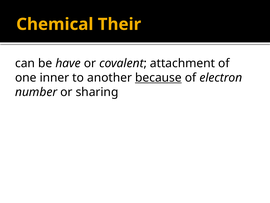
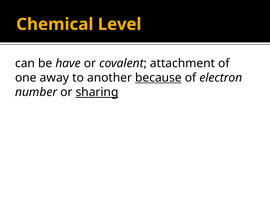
Their: Their -> Level
inner: inner -> away
sharing underline: none -> present
